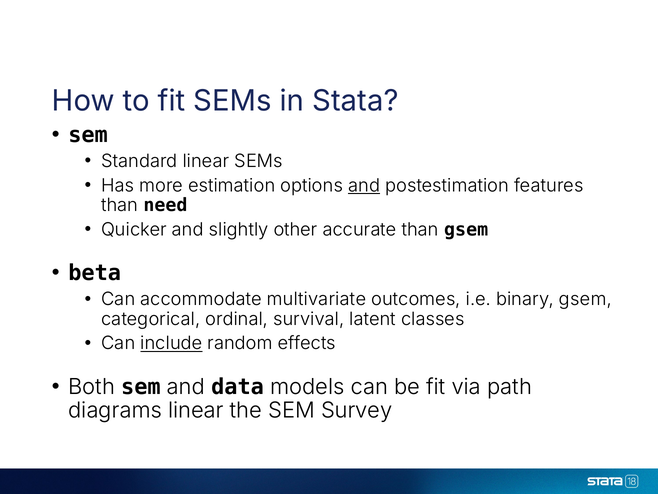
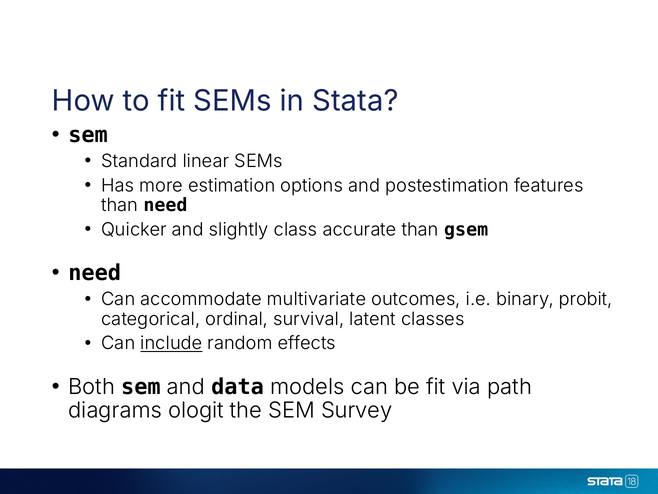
and at (364, 185) underline: present -> none
other: other -> class
beta at (95, 273): beta -> need
binary gsem: gsem -> probit
diagrams linear: linear -> ologit
